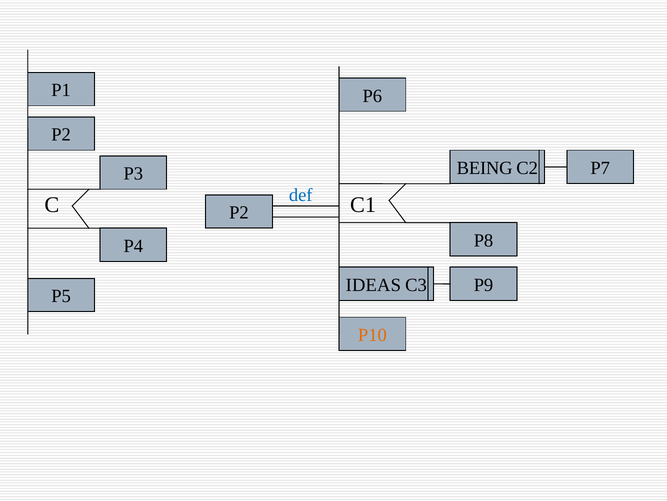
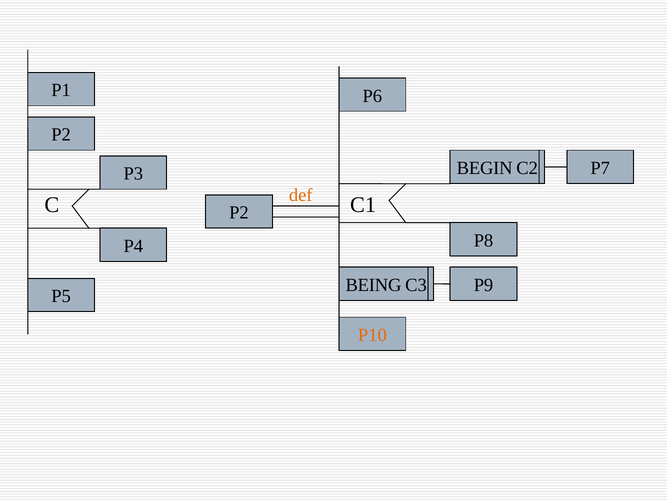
BEING: BEING -> BEGIN
def colour: blue -> orange
IDEAS: IDEAS -> BEING
